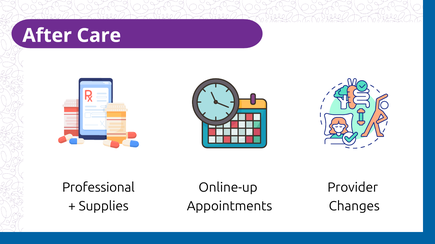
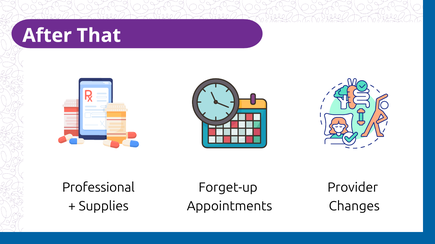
Care: Care -> That
Online-up: Online-up -> Forget-up
